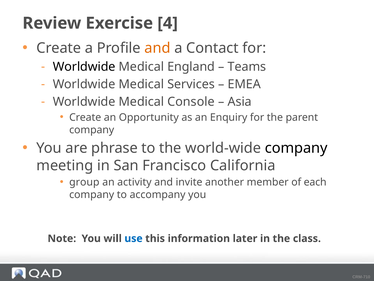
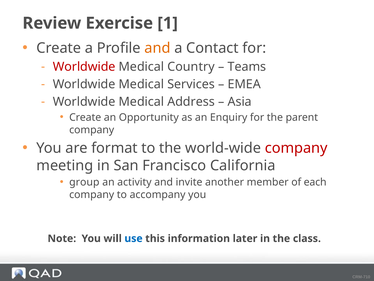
4: 4 -> 1
Worldwide at (84, 67) colour: black -> red
England: England -> Country
Console: Console -> Address
phrase: phrase -> format
company at (296, 148) colour: black -> red
